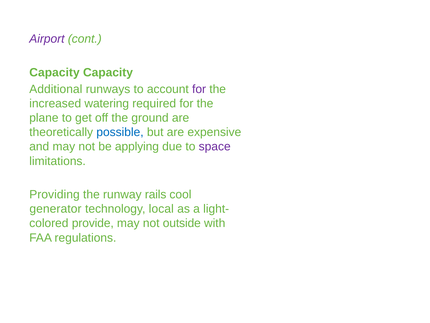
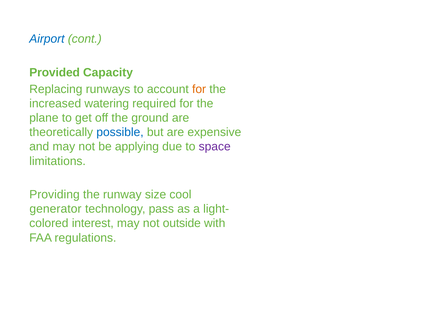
Airport colour: purple -> blue
Capacity at (55, 72): Capacity -> Provided
Additional: Additional -> Replacing
for at (199, 89) colour: purple -> orange
rails: rails -> size
local: local -> pass
provide: provide -> interest
